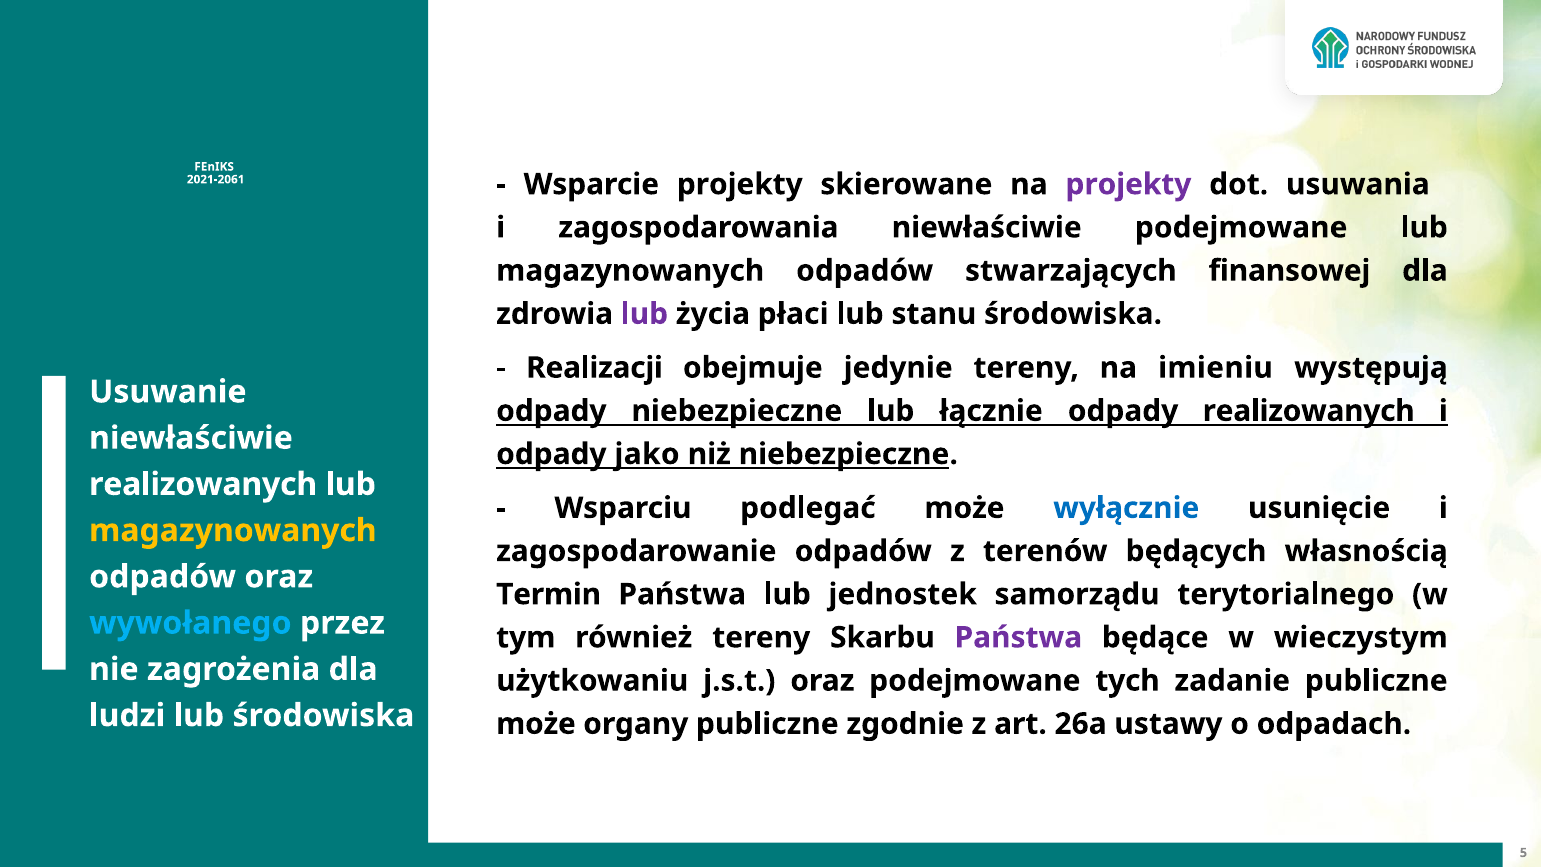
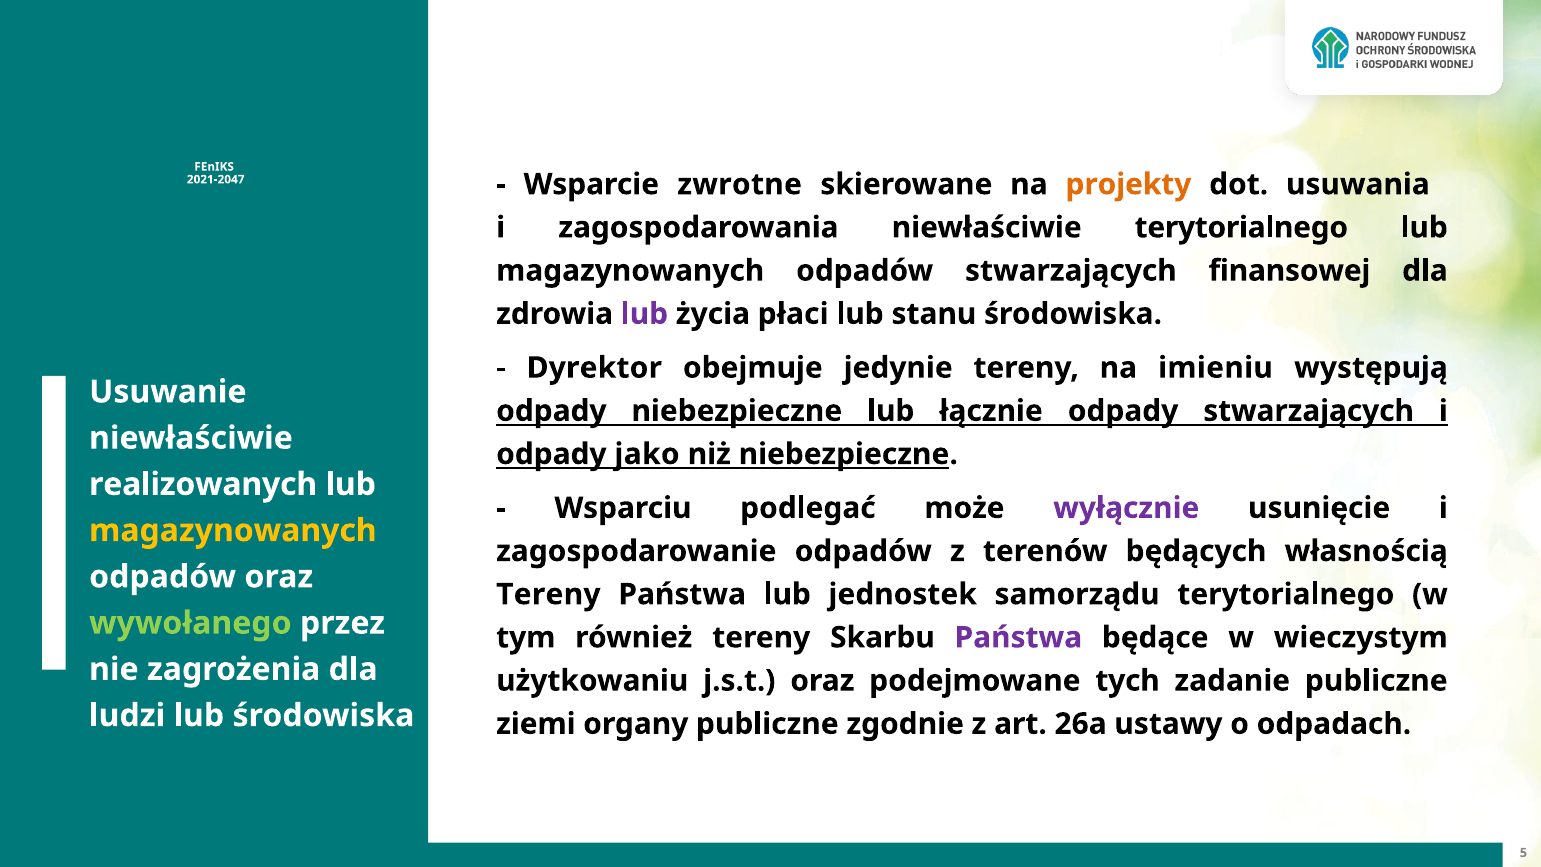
2021-2061: 2021-2061 -> 2021-2047
Wsparcie projekty: projekty -> zwrotne
projekty at (1128, 184) colour: purple -> orange
niewłaściwie podejmowane: podejmowane -> terytorialnego
Realizacji: Realizacji -> Dyrektor
odpady realizowanych: realizowanych -> stwarzających
wyłącznie colour: blue -> purple
Termin at (549, 594): Termin -> Tereny
wywołanego colour: light blue -> light green
może at (536, 724): może -> ziemi
